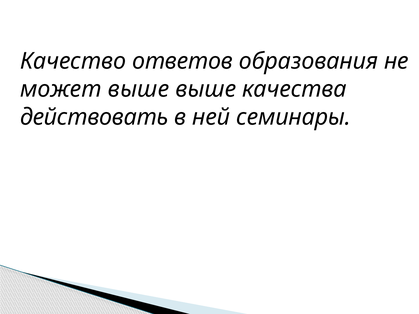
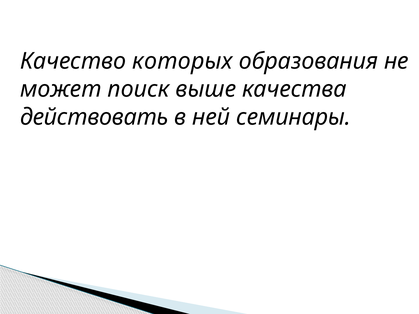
ответов: ответов -> которых
может выше: выше -> поиск
